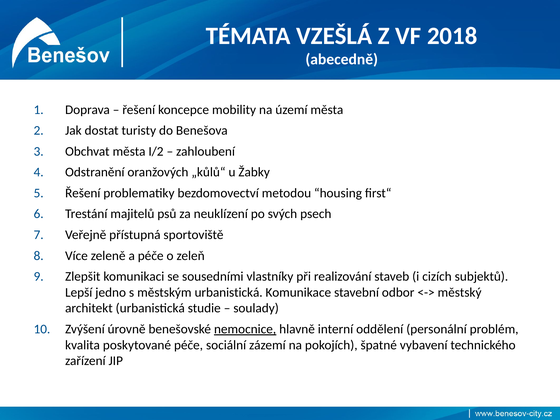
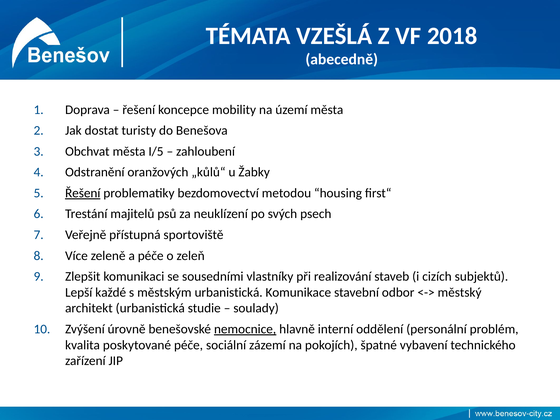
I/2: I/2 -> I/5
Řešení at (83, 193) underline: none -> present
jedno: jedno -> každé
